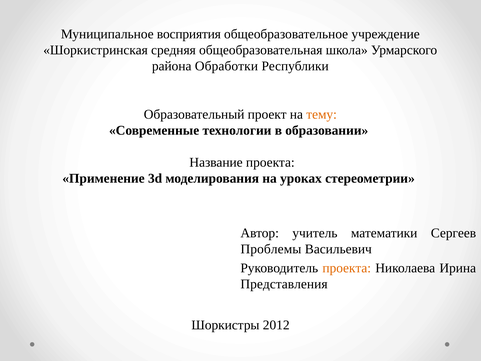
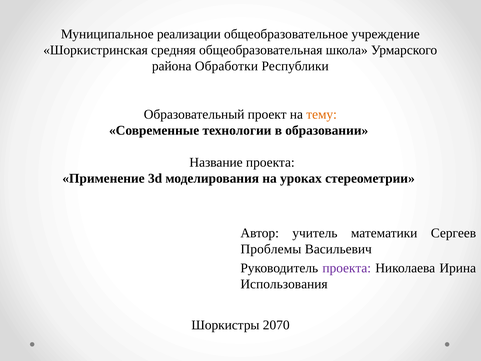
восприятия: восприятия -> реализации
проекта at (347, 268) colour: orange -> purple
Представления: Представления -> Использования
2012: 2012 -> 2070
